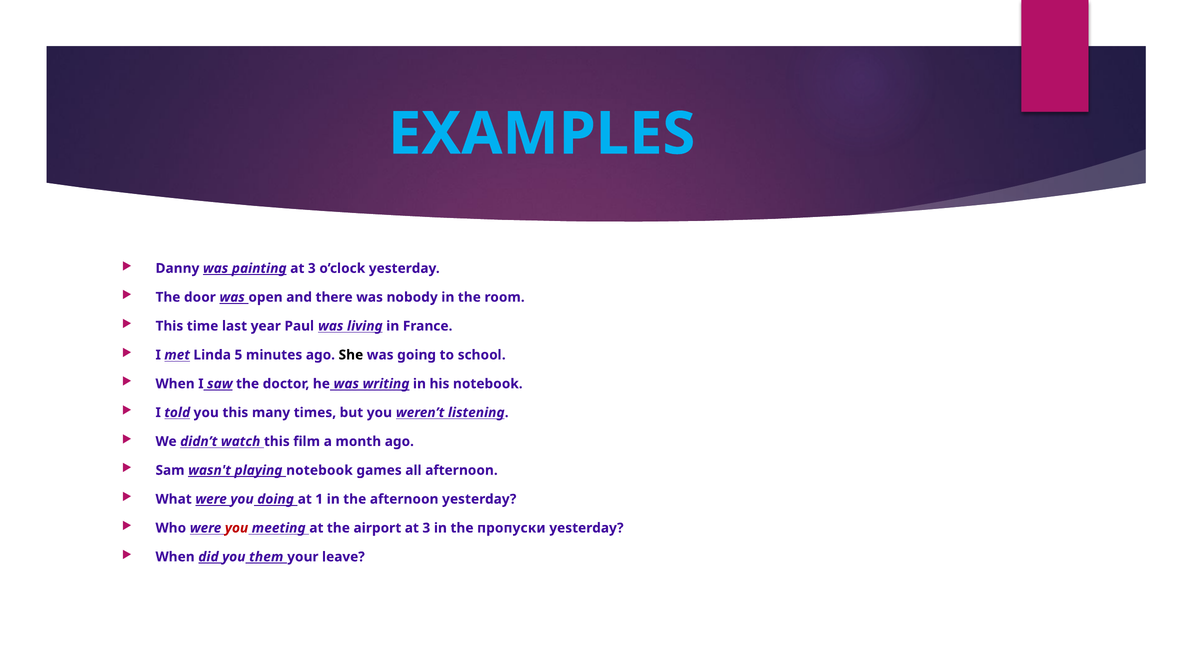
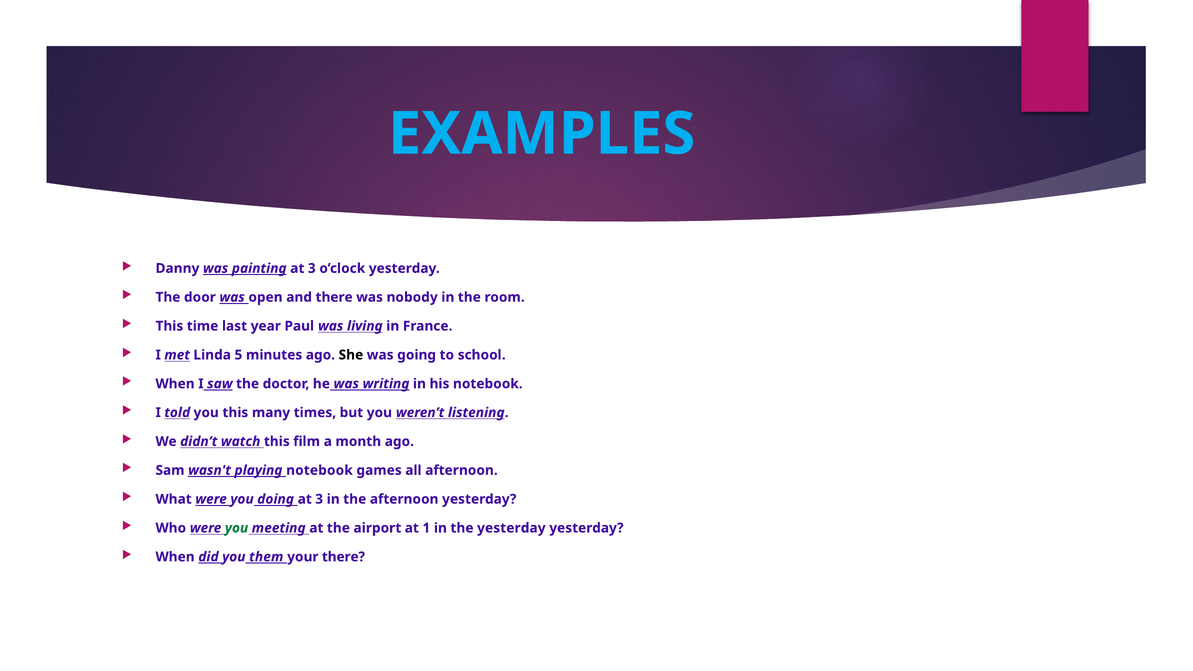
doing at 1: 1 -> 3
you at (237, 528) colour: red -> green
airport at 3: 3 -> 1
the пропуски: пропуски -> yesterday
your leave: leave -> there
